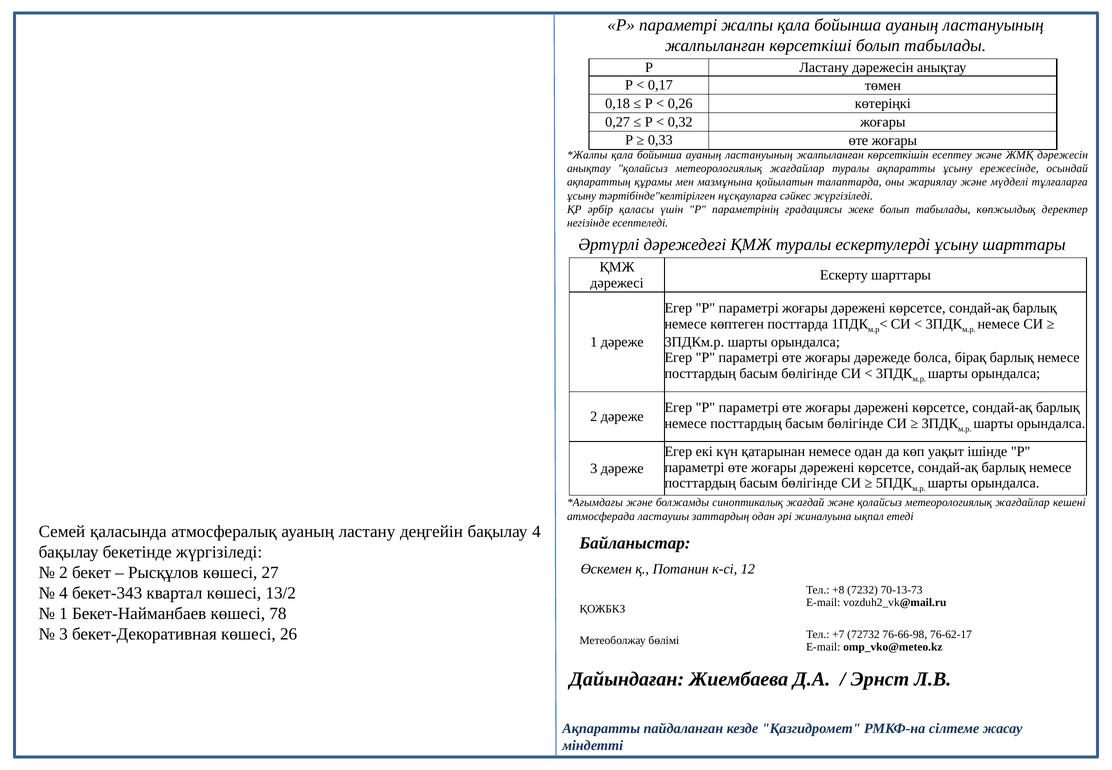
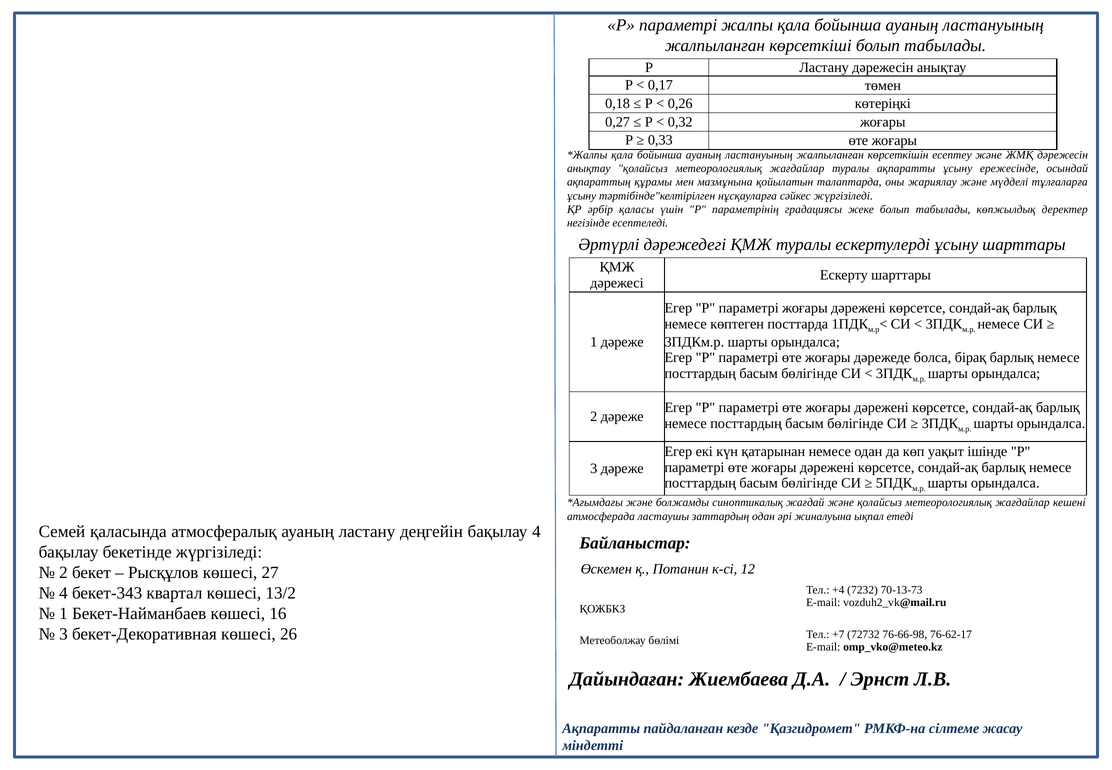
+8: +8 -> +4
78: 78 -> 16
